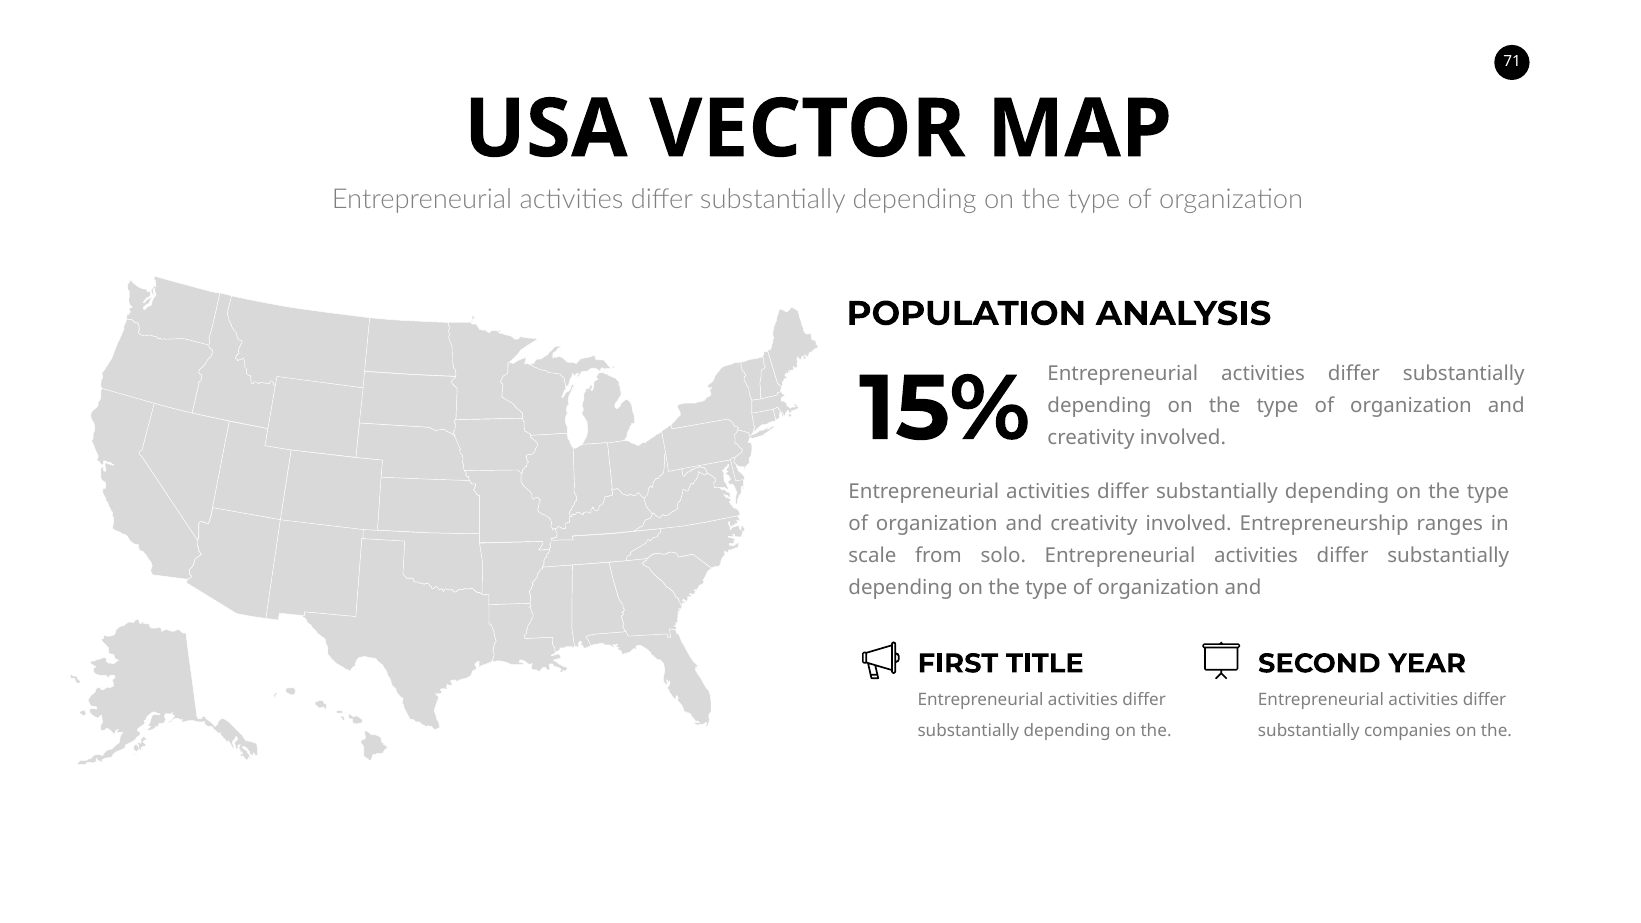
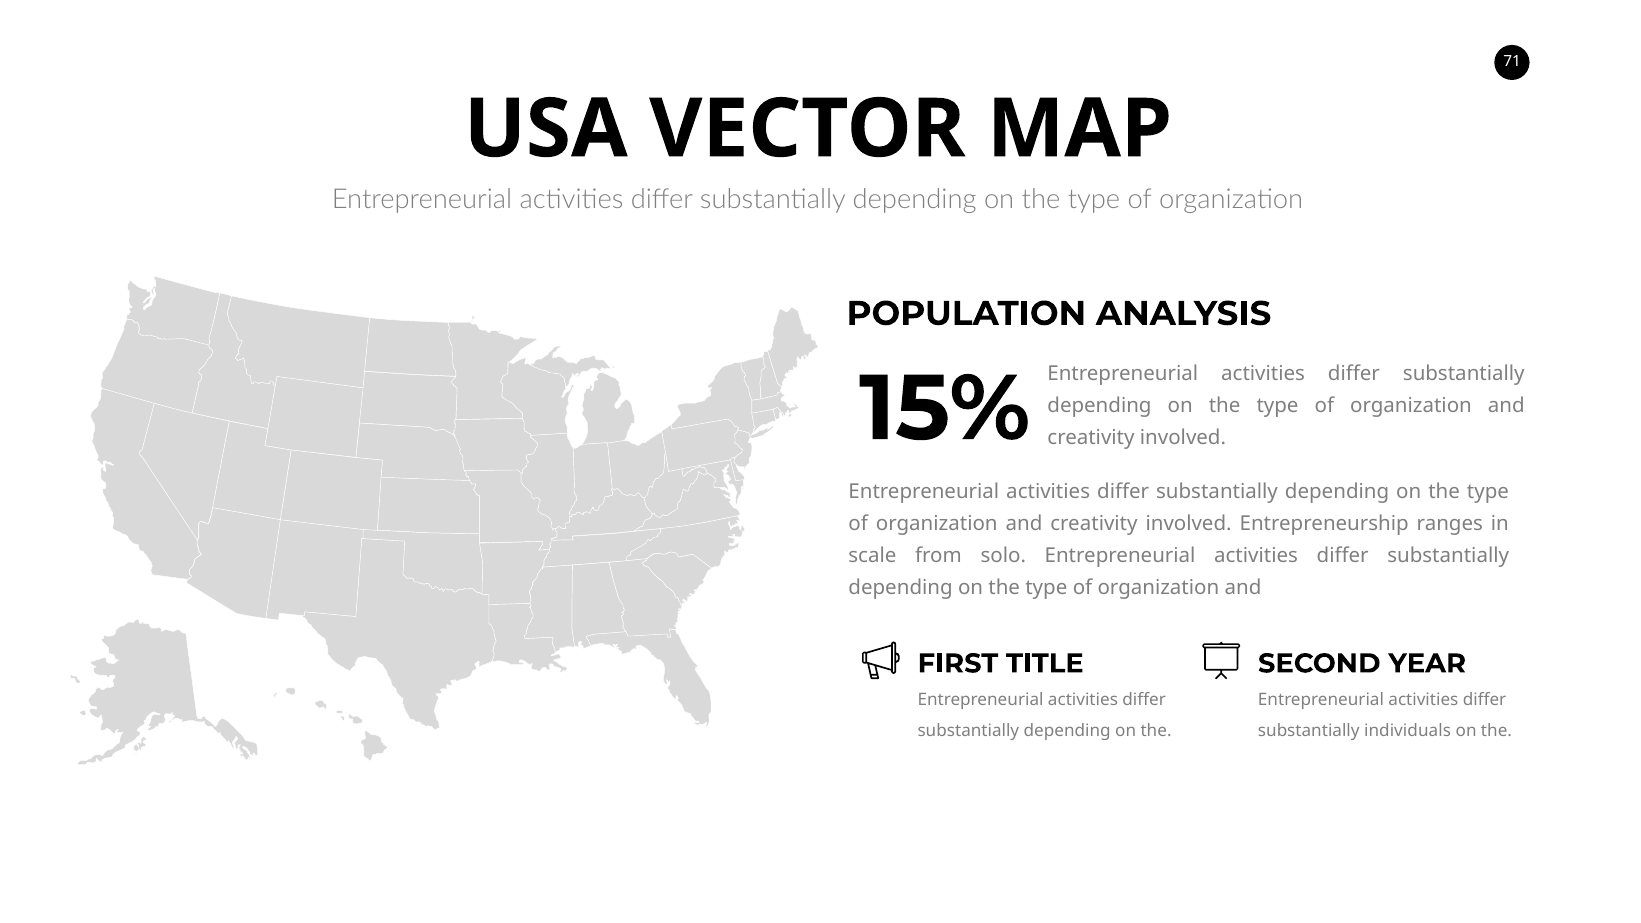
companies: companies -> individuals
